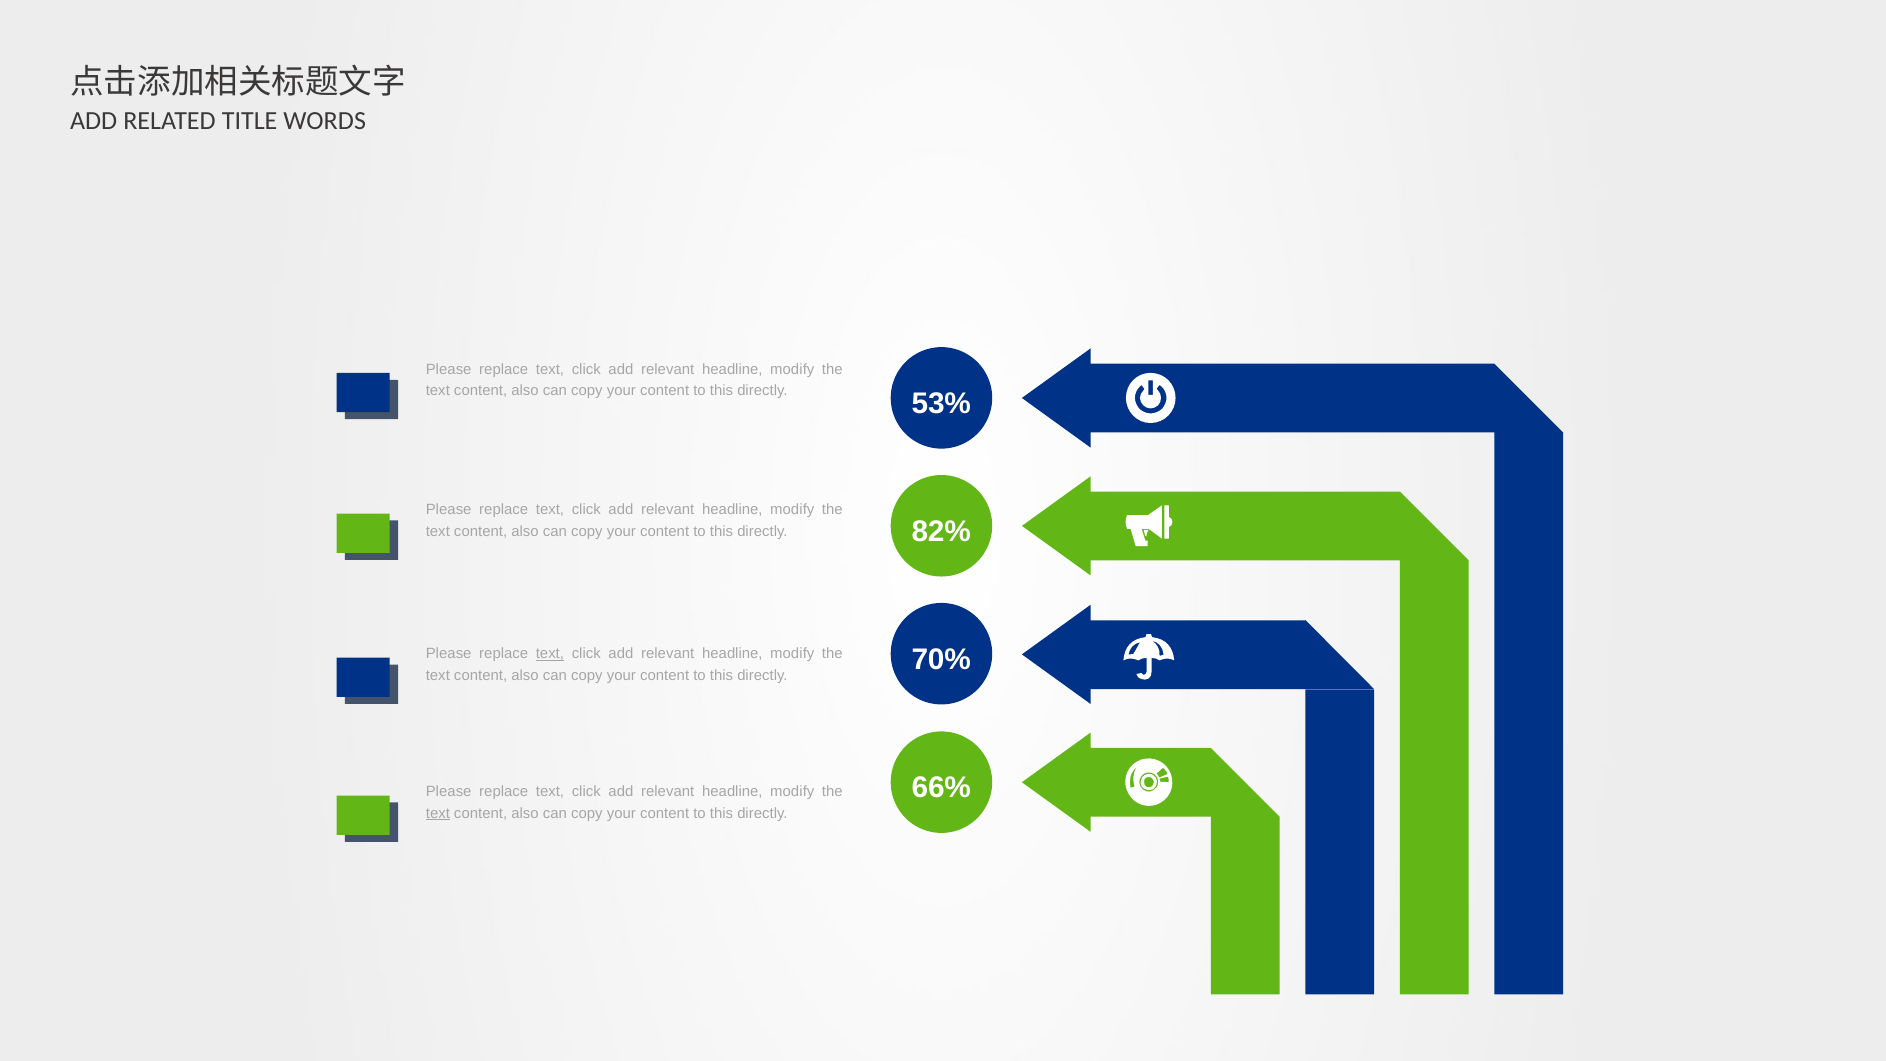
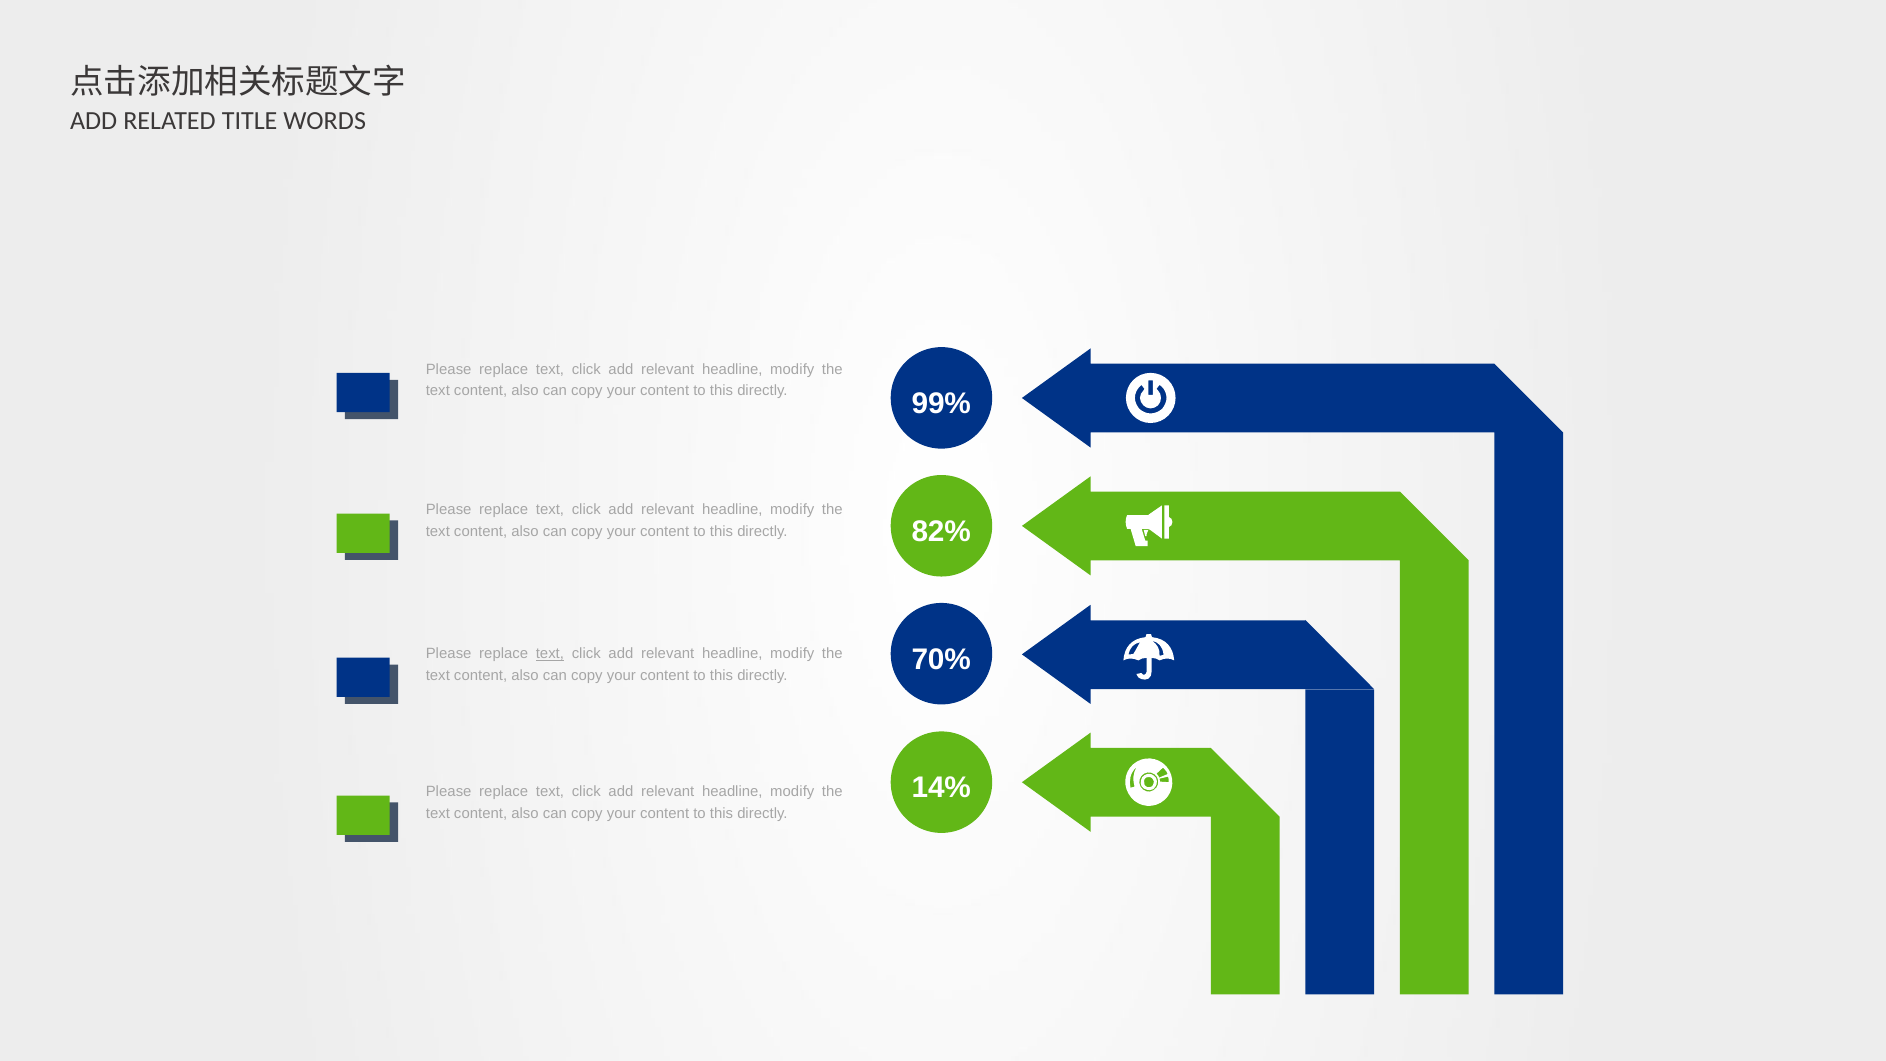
53%: 53% -> 99%
66%: 66% -> 14%
text at (438, 813) underline: present -> none
